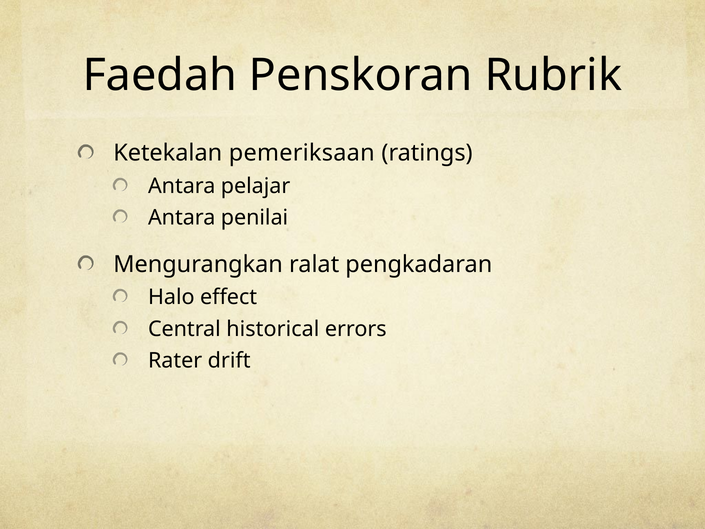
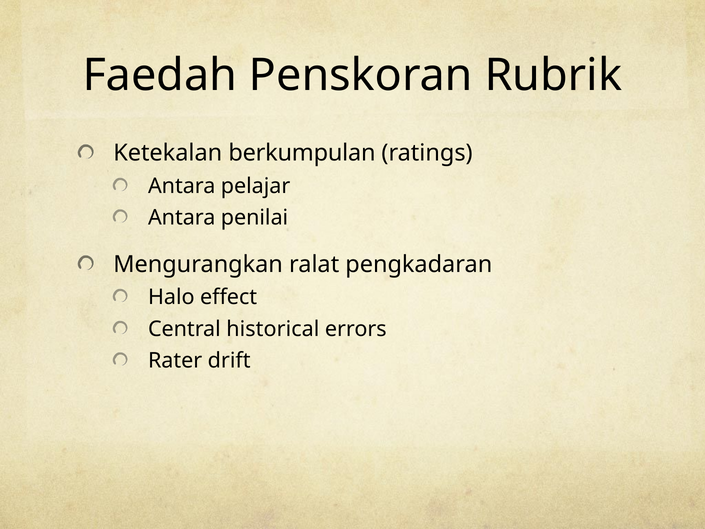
pemeriksaan: pemeriksaan -> berkumpulan
